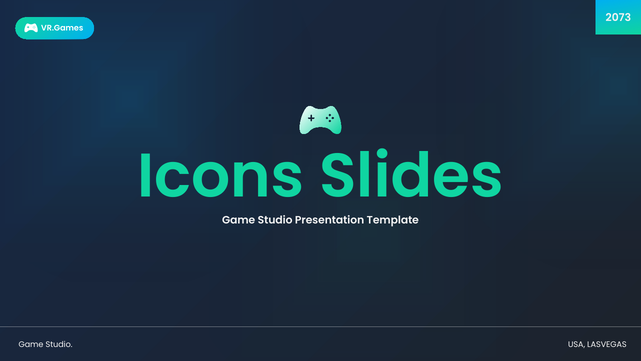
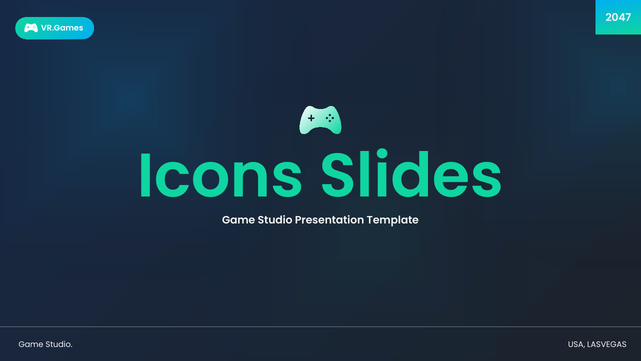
2073: 2073 -> 2047
